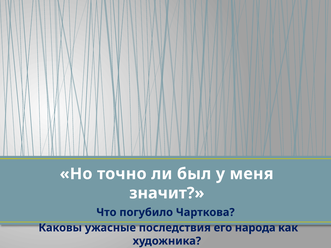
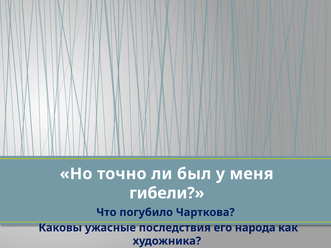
значит: значит -> гибели
